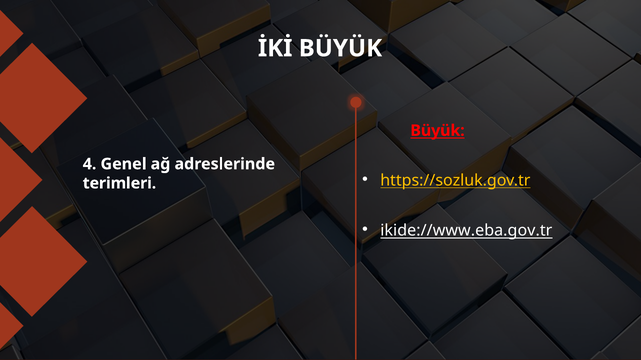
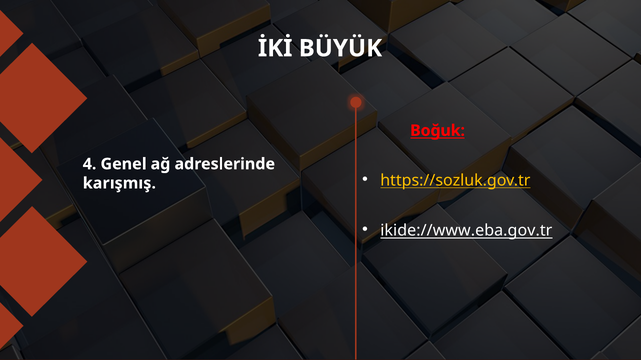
Büyük at (438, 131): Büyük -> Boğuk
terimleri: terimleri -> karışmış
